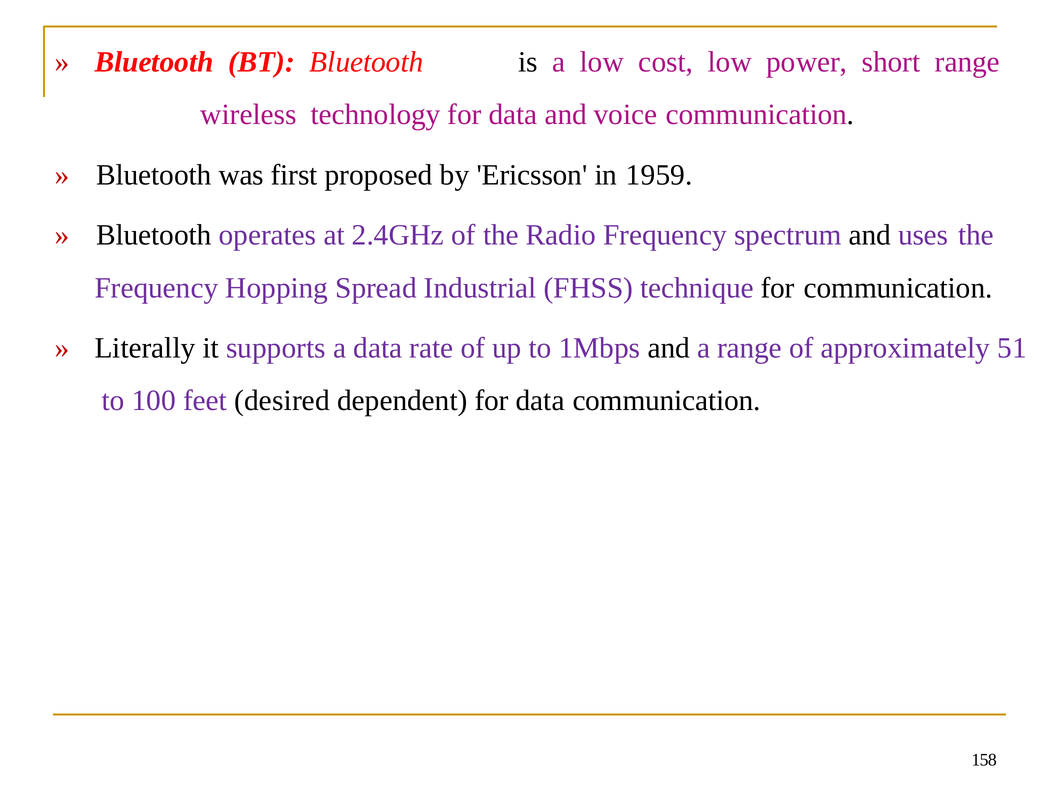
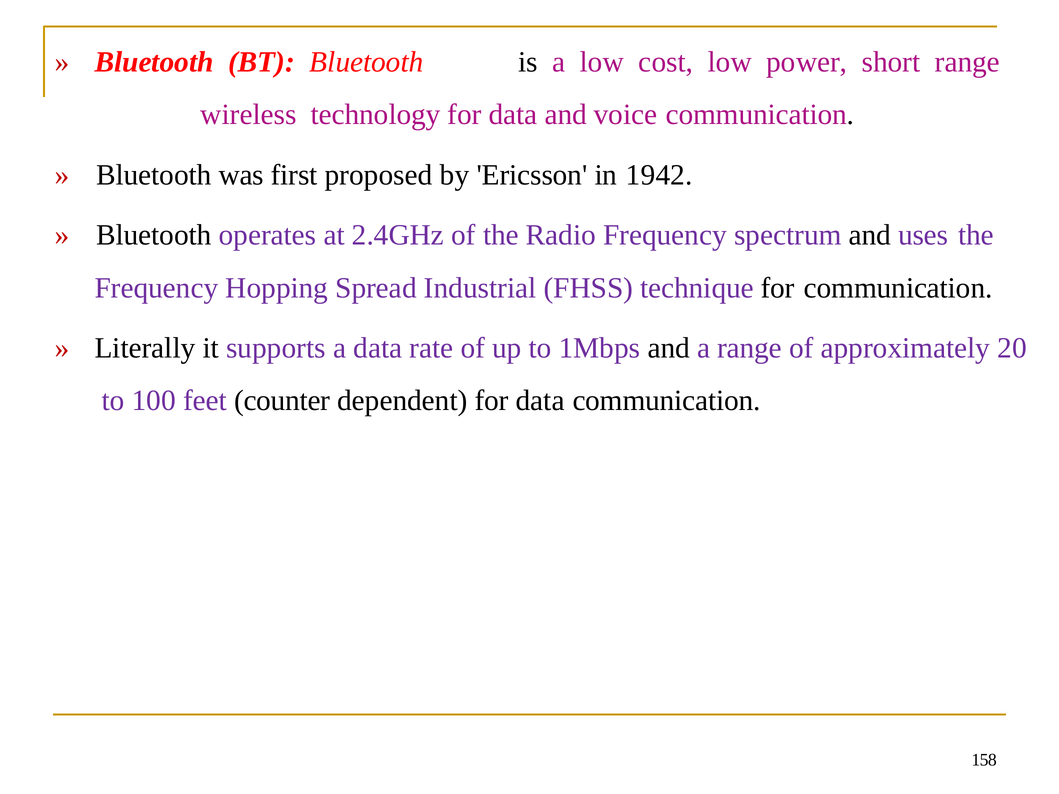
1959: 1959 -> 1942
51: 51 -> 20
desired: desired -> counter
